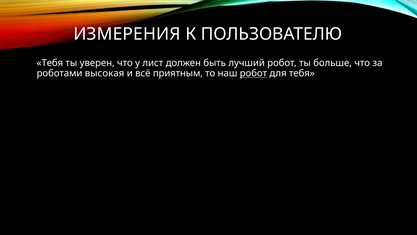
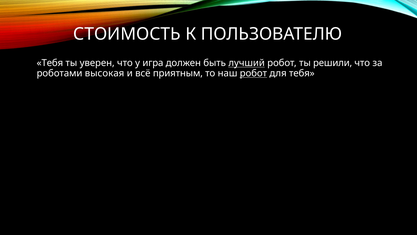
ИЗМЕРЕНИЯ: ИЗМЕРЕНИЯ -> СТОИМОСТЬ
лист: лист -> игра
лучший underline: none -> present
больше: больше -> решили
